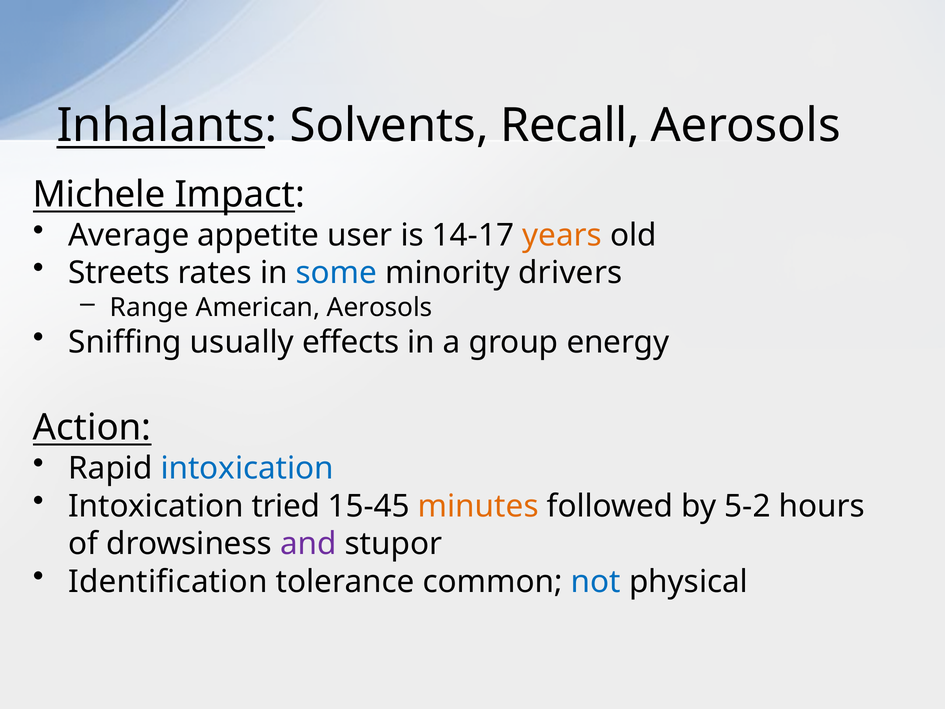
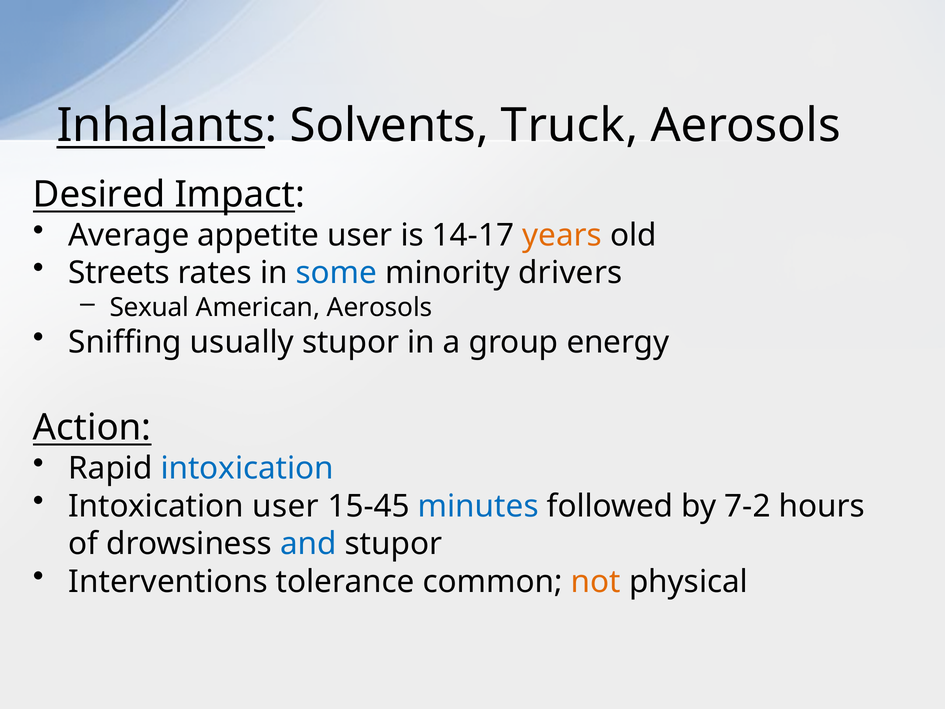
Recall: Recall -> Truck
Michele: Michele -> Desired
Range: Range -> Sexual
usually effects: effects -> stupor
Intoxication tried: tried -> user
minutes colour: orange -> blue
5-2: 5-2 -> 7-2
and colour: purple -> blue
Identification: Identification -> Interventions
not colour: blue -> orange
